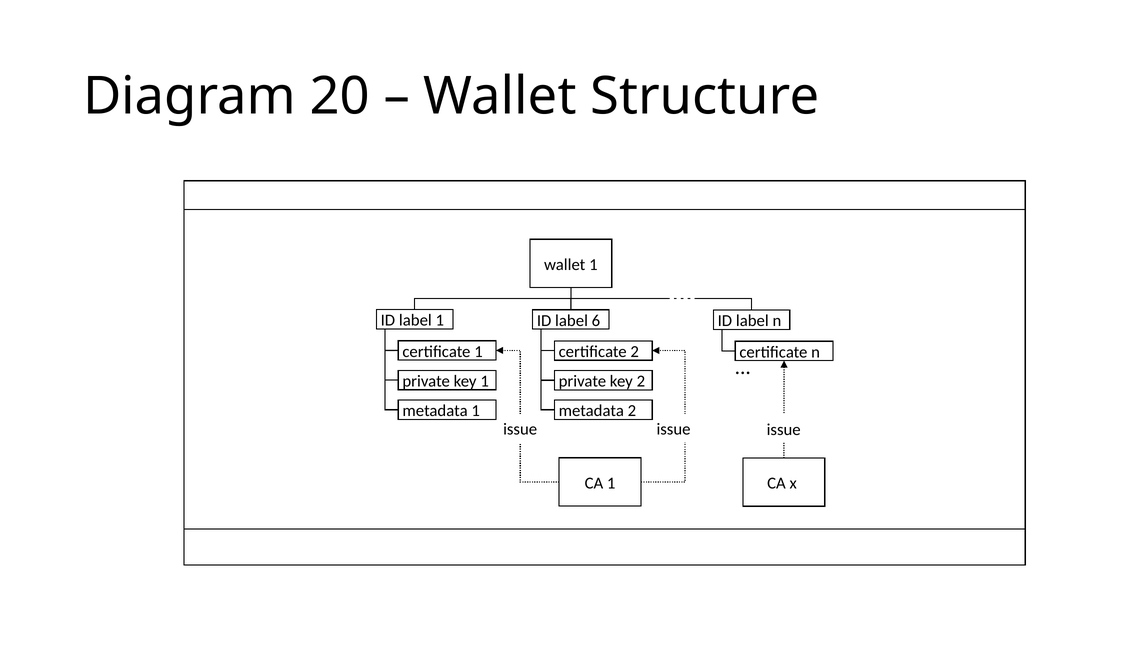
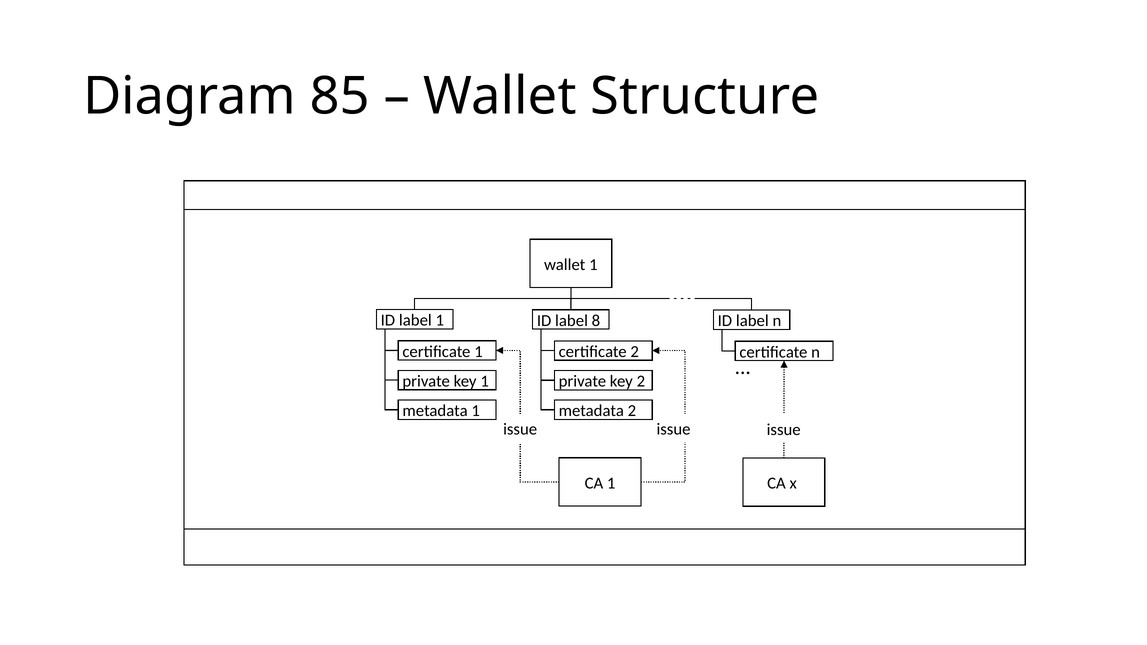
20: 20 -> 85
6: 6 -> 8
